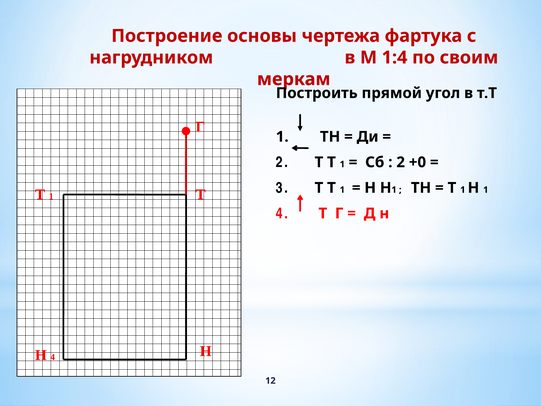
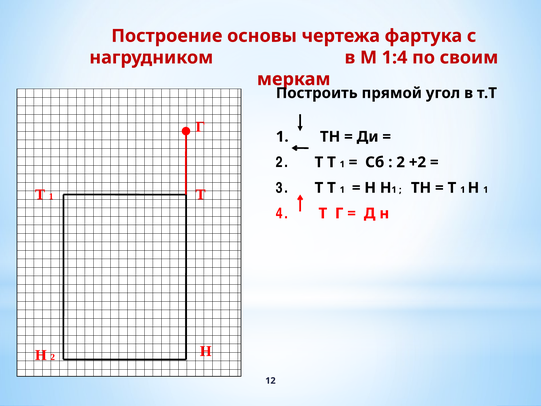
+0: +0 -> +2
Н 4: 4 -> 2
